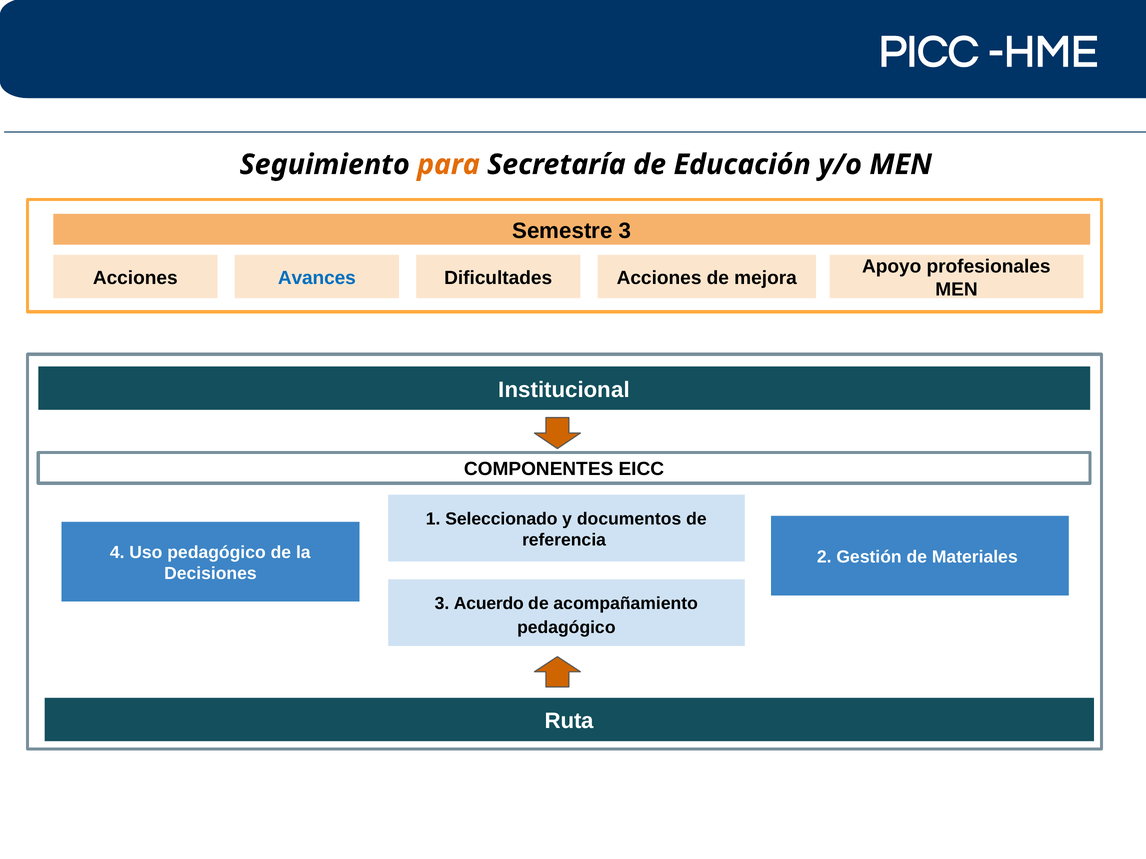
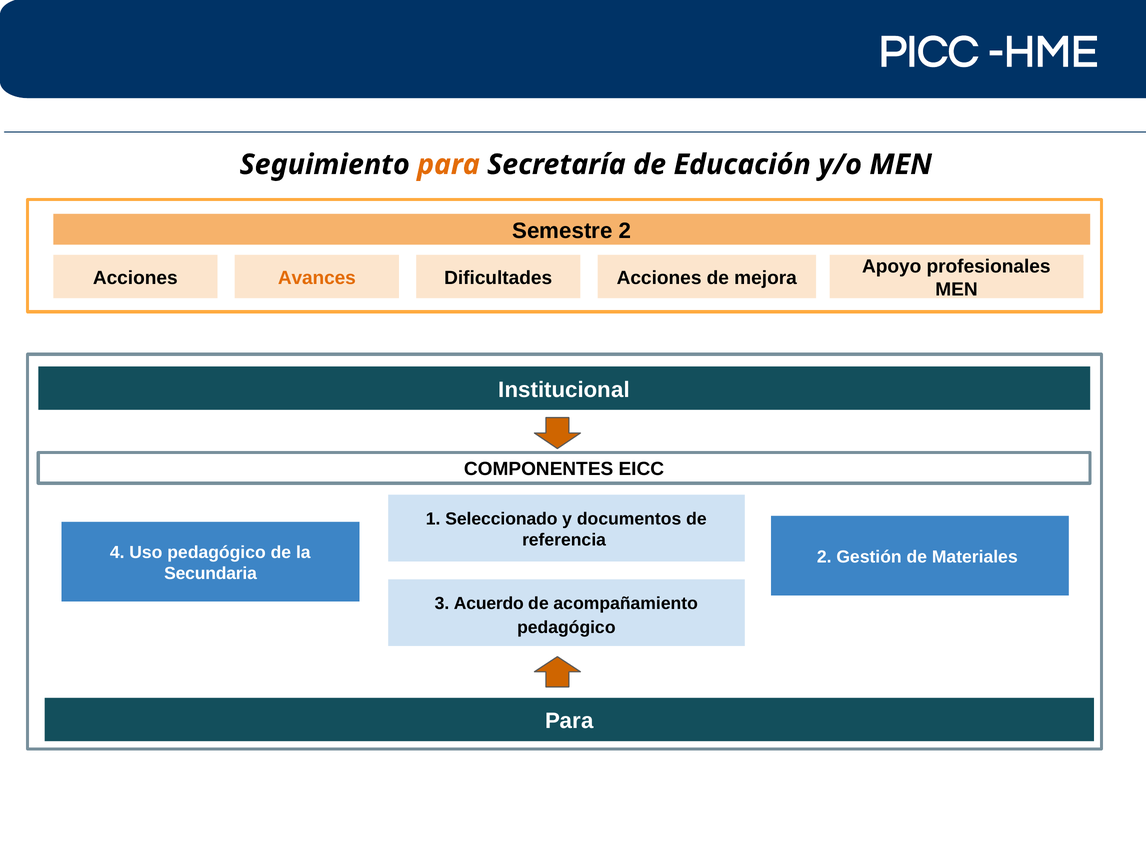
Semestre 3: 3 -> 2
Avances colour: blue -> orange
Decisiones: Decisiones -> Secundaria
Ruta at (569, 721): Ruta -> Para
